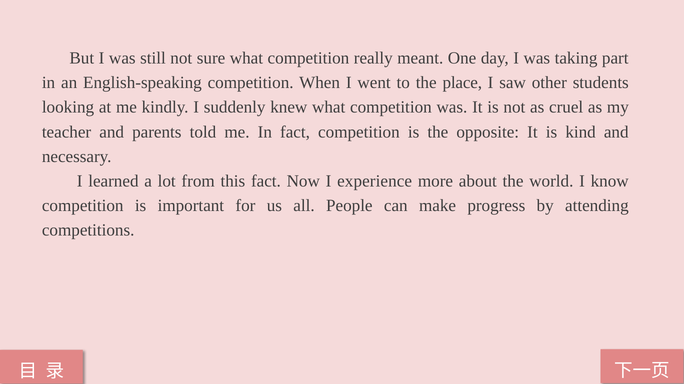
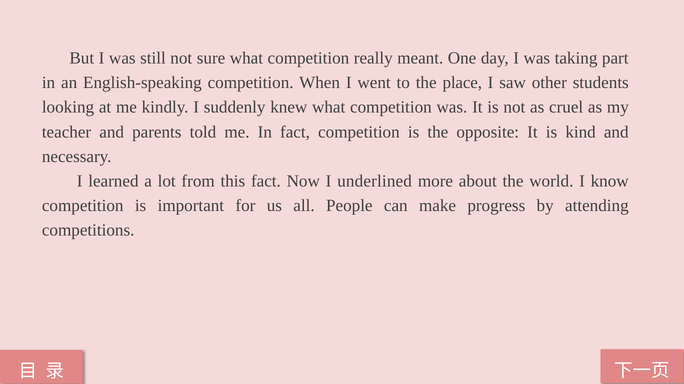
experience: experience -> underlined
